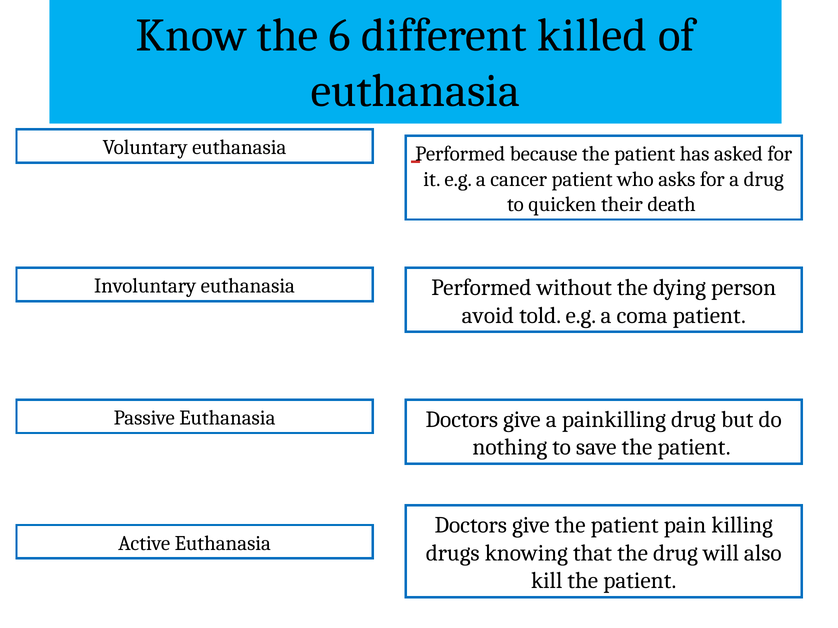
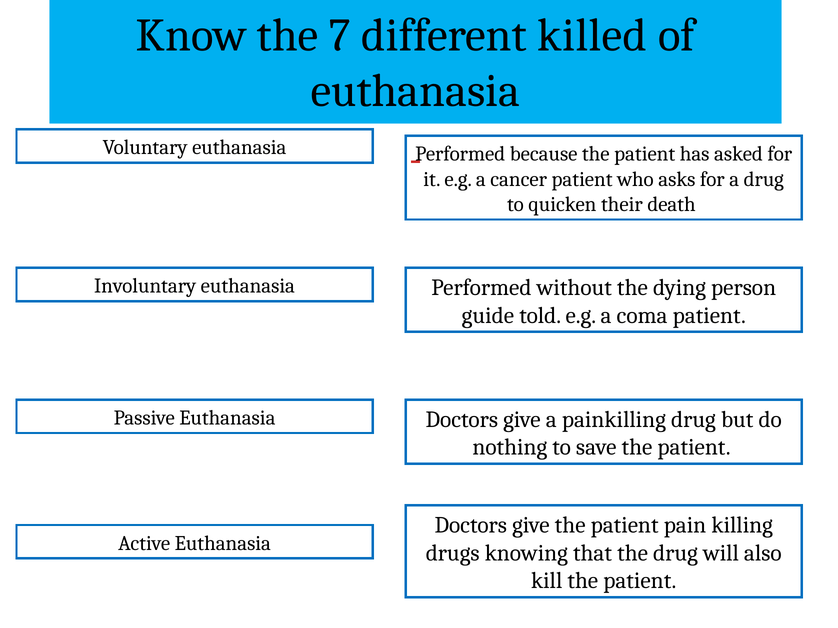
6: 6 -> 7
avoid: avoid -> guide
